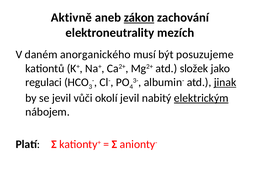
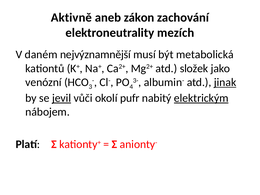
zákon underline: present -> none
anorganického: anorganického -> nejvýznamnější
posuzujeme: posuzujeme -> metabolická
regulaci: regulaci -> venózní
jevil at (62, 98) underline: none -> present
okolí jevil: jevil -> pufr
